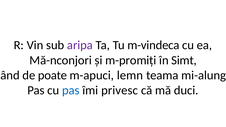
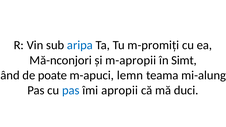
aripa colour: purple -> blue
m-vindeca: m-vindeca -> m-promiți
m-promiți: m-promiți -> m-apropii
privesc: privesc -> apropii
